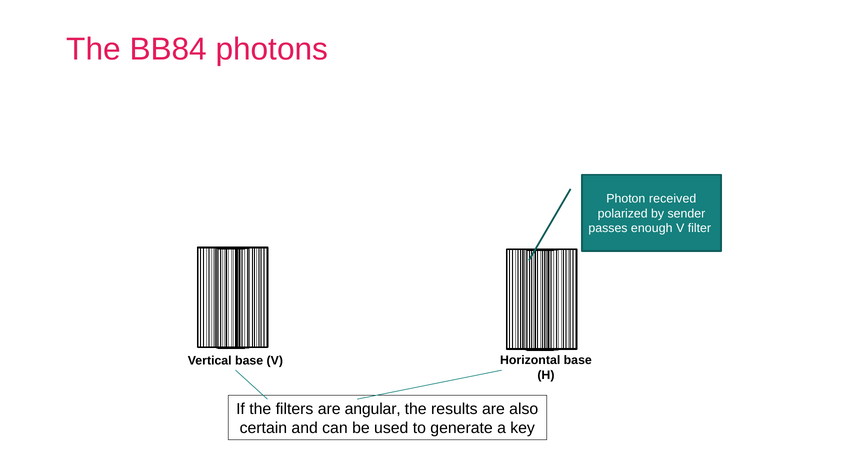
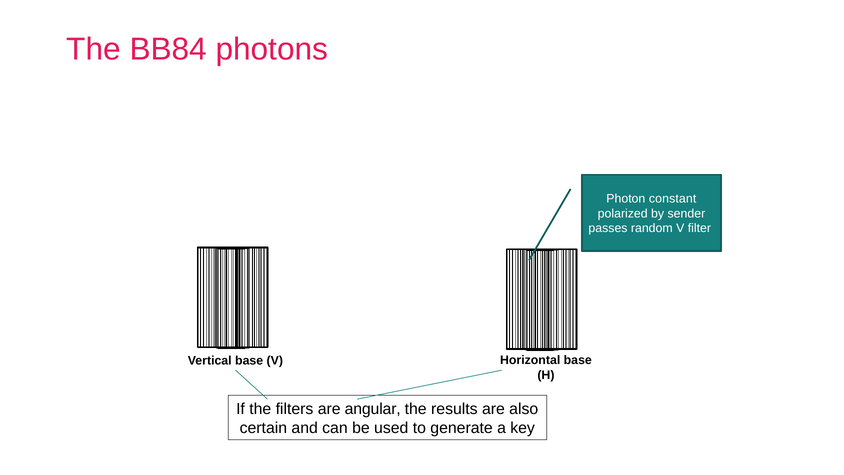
received: received -> constant
enough: enough -> random
